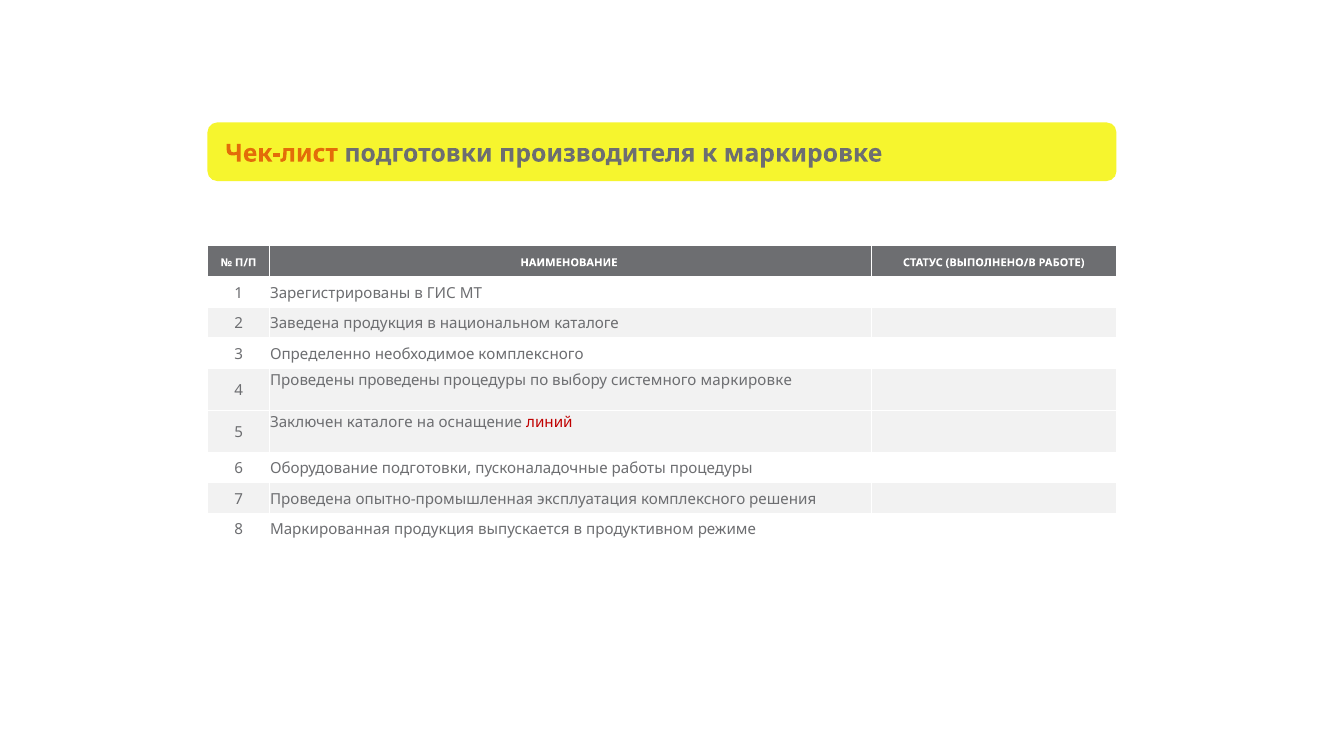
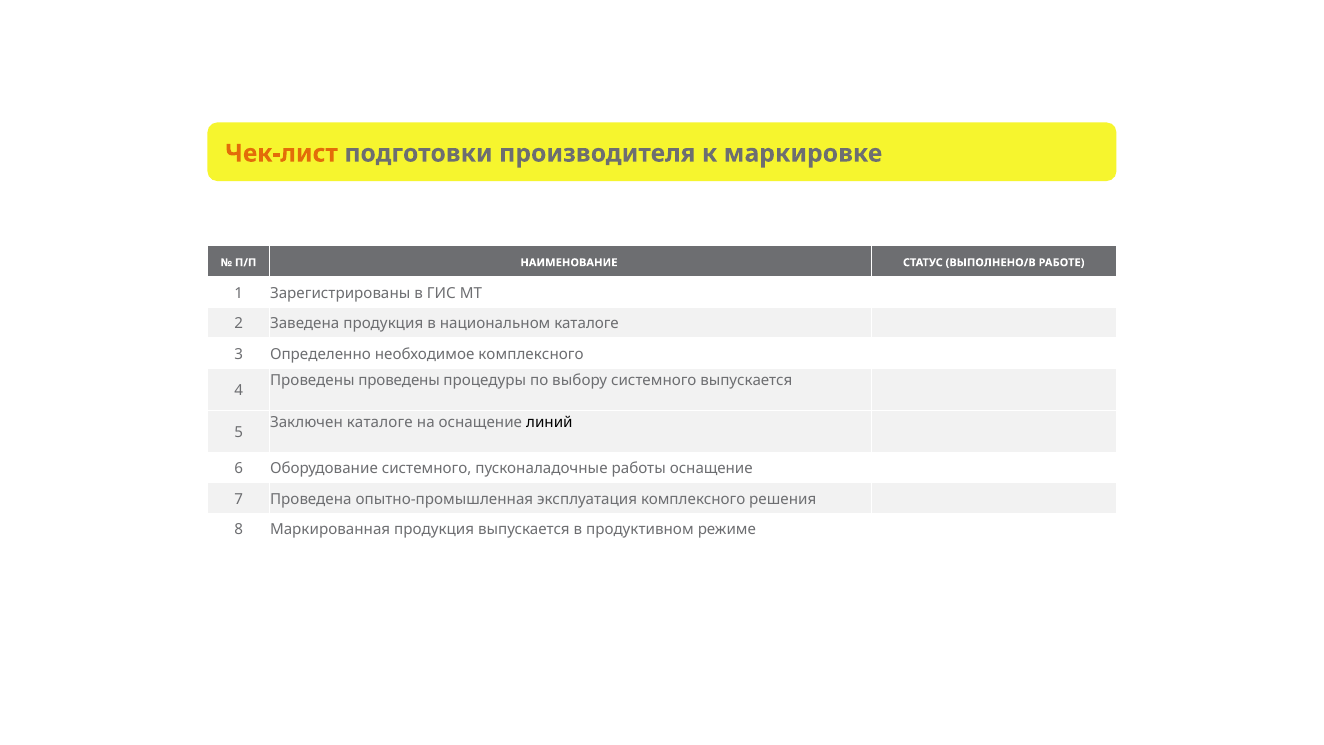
системного маркировке: маркировке -> выпускается
линий colour: red -> black
Оборудование подготовки: подготовки -> системного
работы процедуры: процедуры -> оснащение
